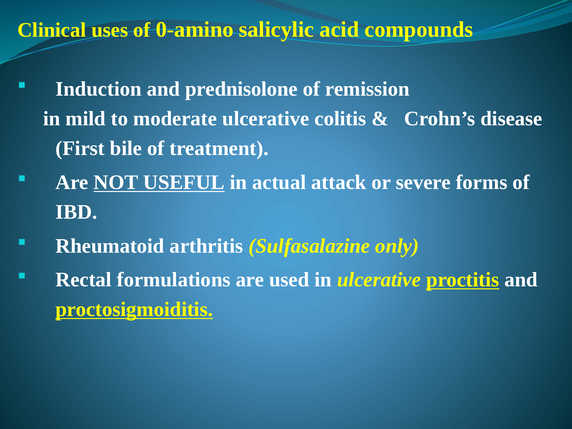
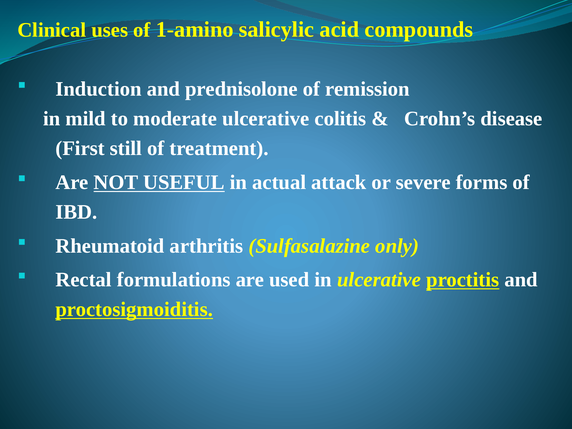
0-amino: 0-amino -> 1-amino
bile: bile -> still
